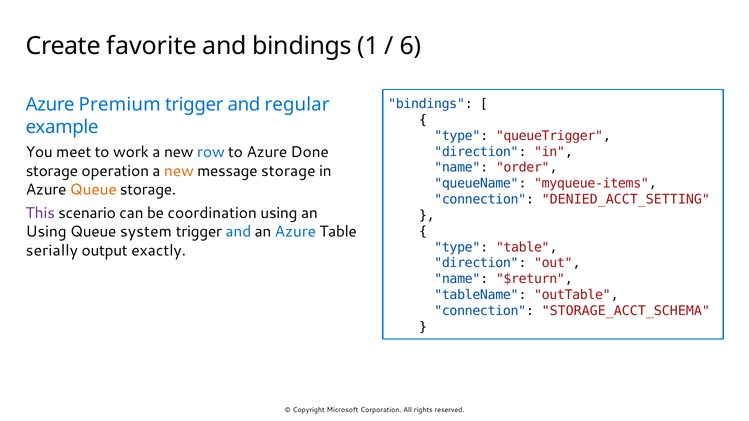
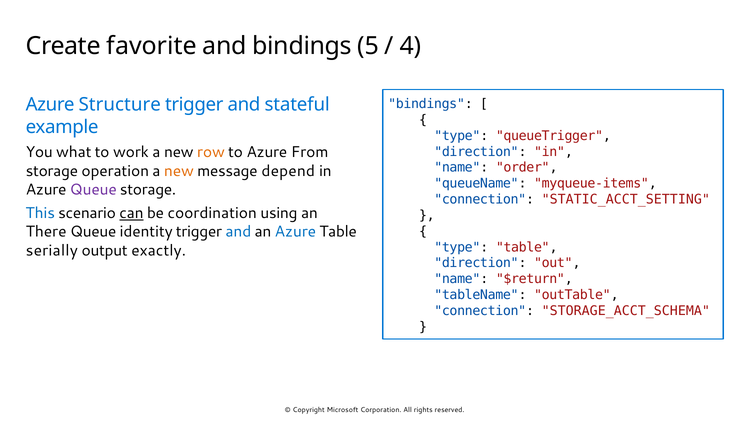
1: 1 -> 5
6: 6 -> 4
Premium: Premium -> Structure
regular: regular -> stateful
meet: meet -> what
row colour: blue -> orange
Done: Done -> From
message storage: storage -> depend
Queue at (93, 190) colour: orange -> purple
DENIED_ACCT_SETTING: DENIED_ACCT_SETTING -> STATIC_ACCT_SETTING
This colour: purple -> blue
can underline: none -> present
Using at (46, 232): Using -> There
system: system -> identity
